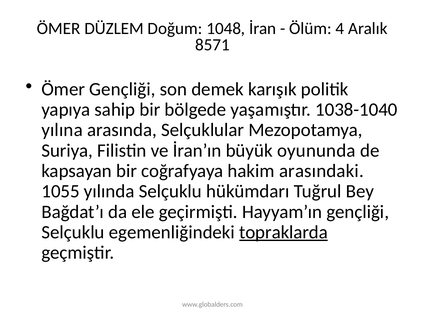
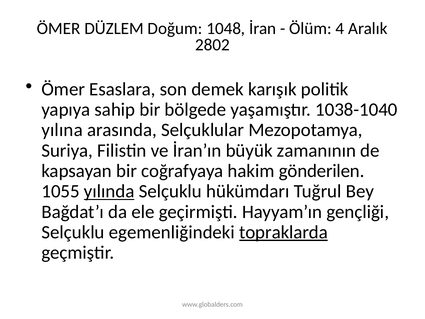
8571: 8571 -> 2802
Ömer Gençliği: Gençliği -> Esaslara
oyununda: oyununda -> zamanının
arasındaki: arasındaki -> gönderilen
yılında underline: none -> present
